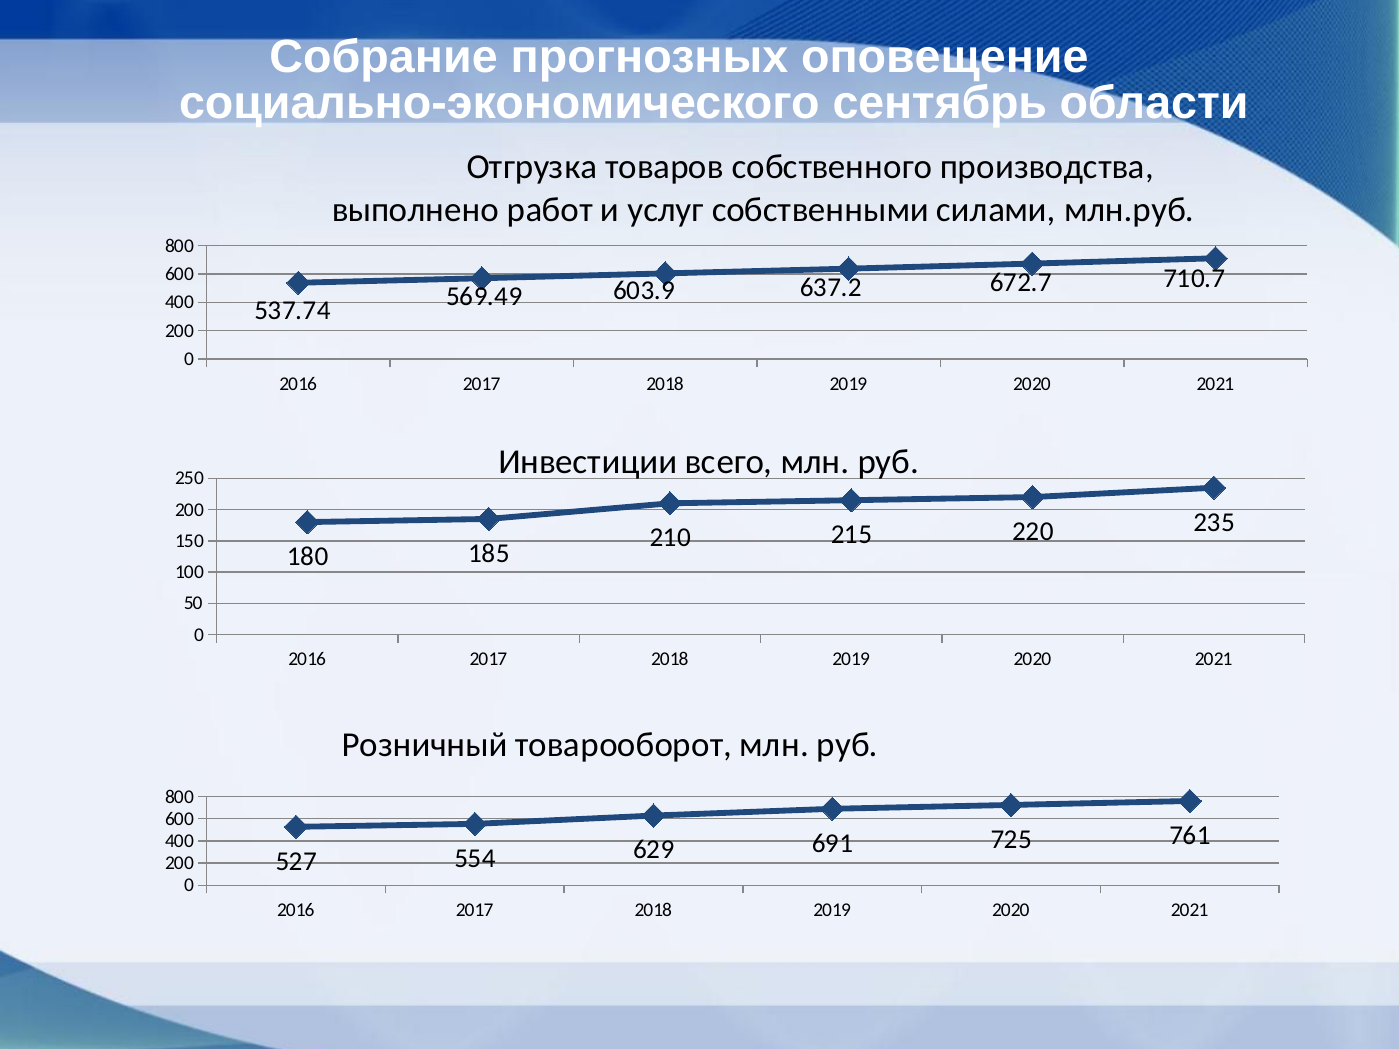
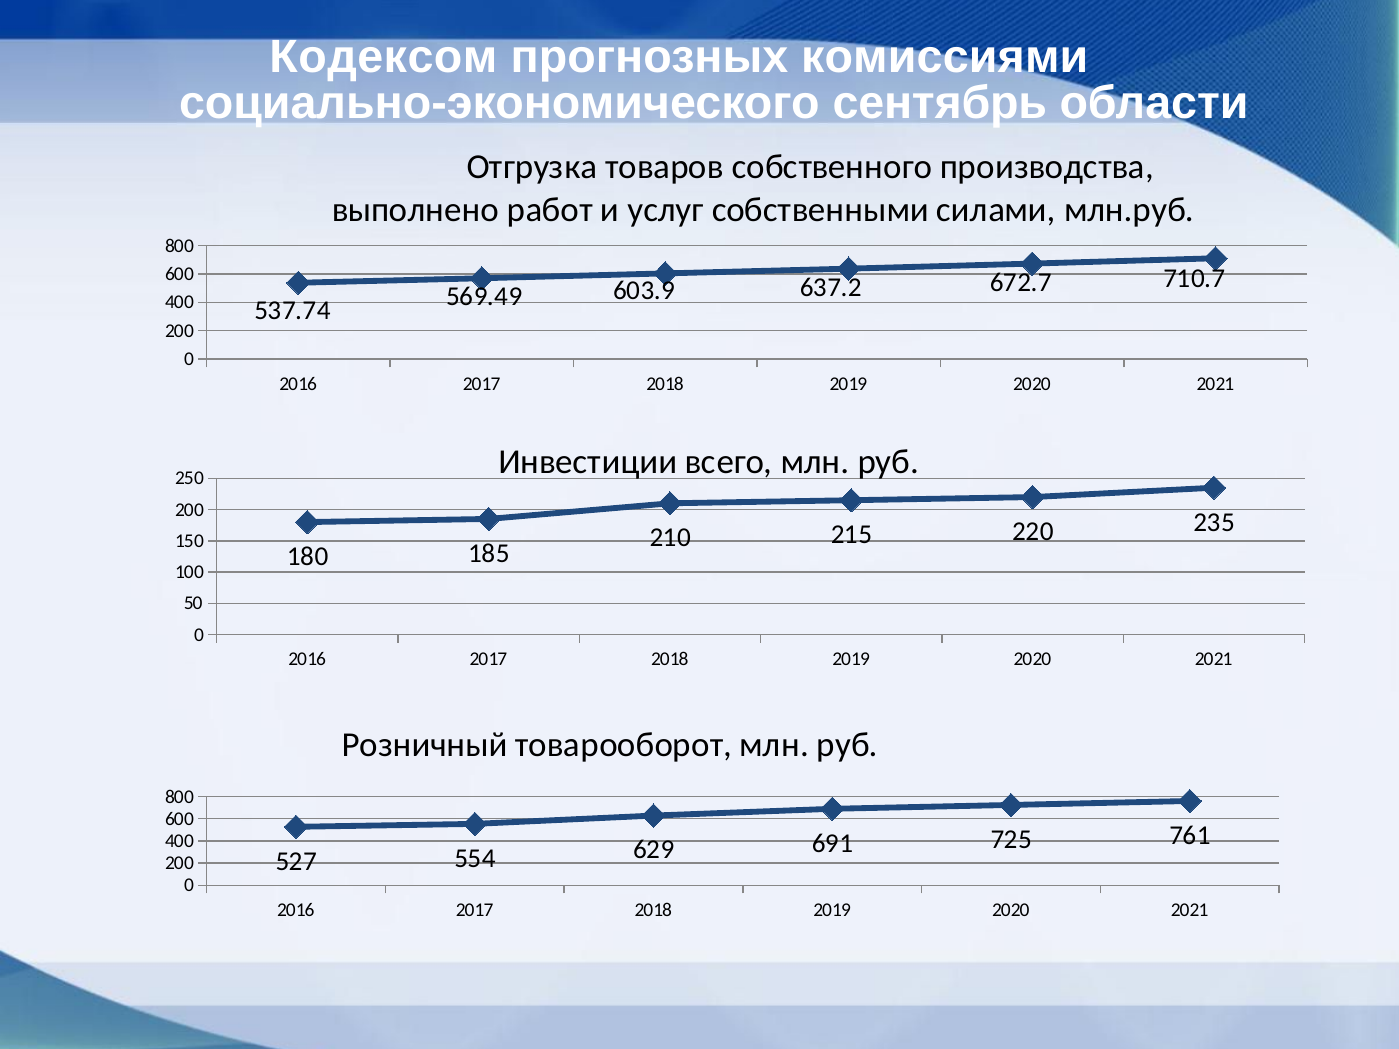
Собрание: Собрание -> Кодексом
оповещение: оповещение -> комиссиями
